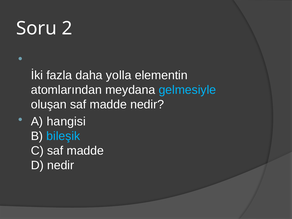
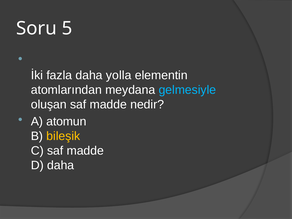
2: 2 -> 5
hangisi: hangisi -> atomun
bileşik colour: light blue -> yellow
D nedir: nedir -> daha
